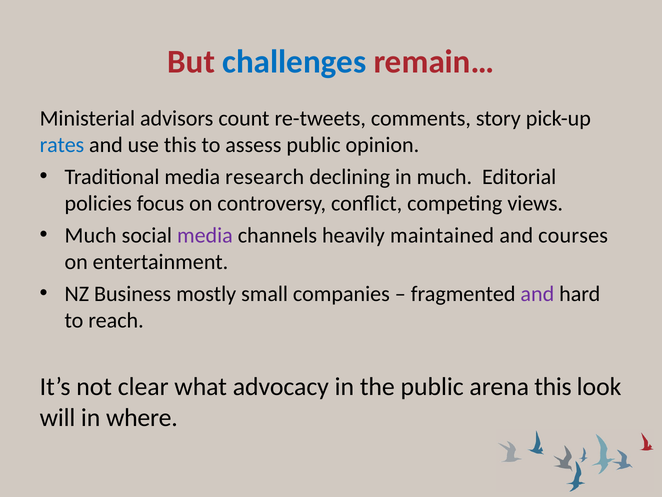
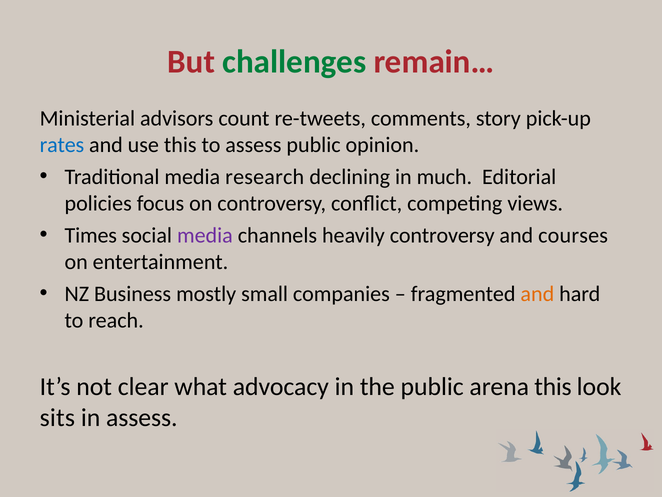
challenges colour: blue -> green
Much at (91, 235): Much -> Times
heavily maintained: maintained -> controversy
and at (537, 294) colour: purple -> orange
will: will -> sits
in where: where -> assess
